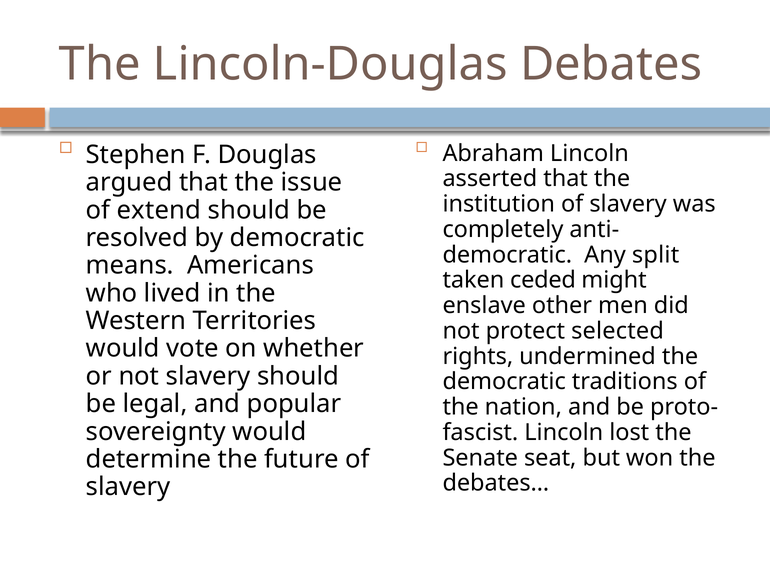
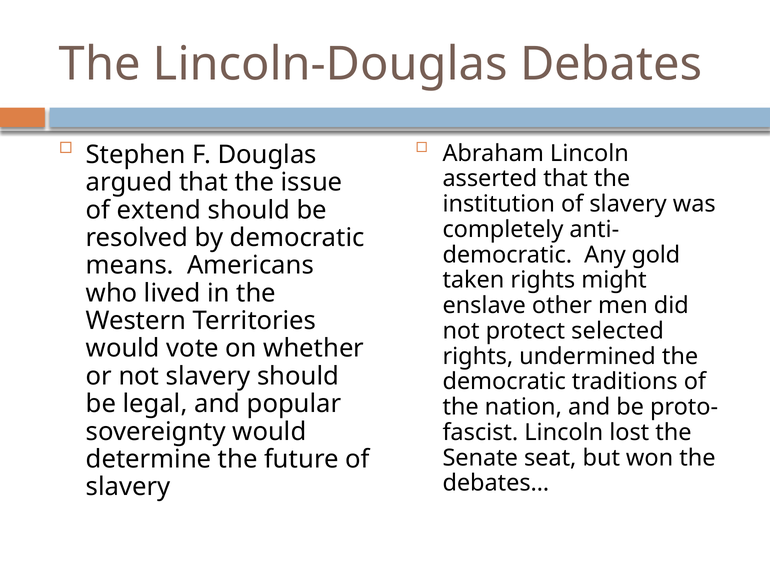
split: split -> gold
taken ceded: ceded -> rights
